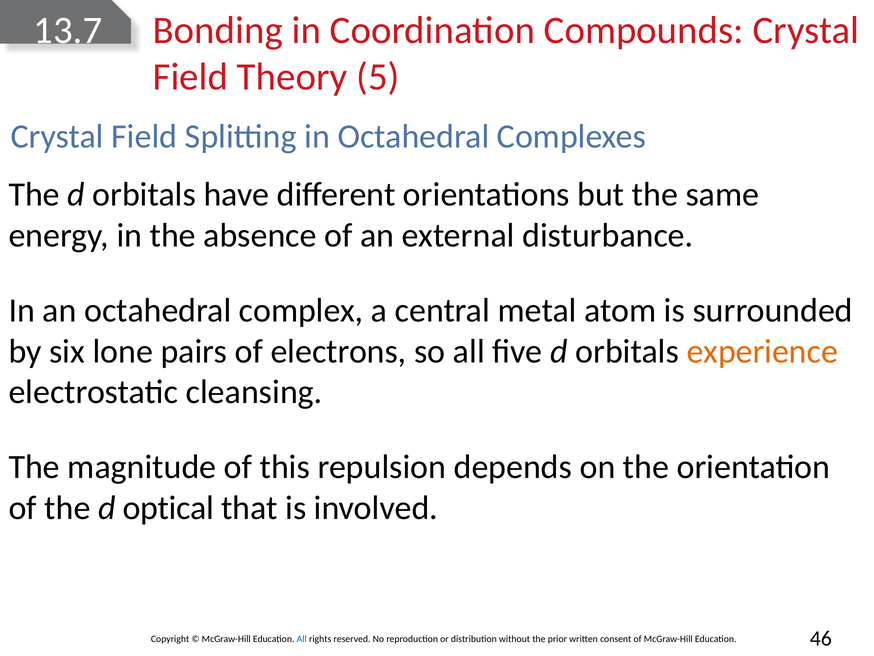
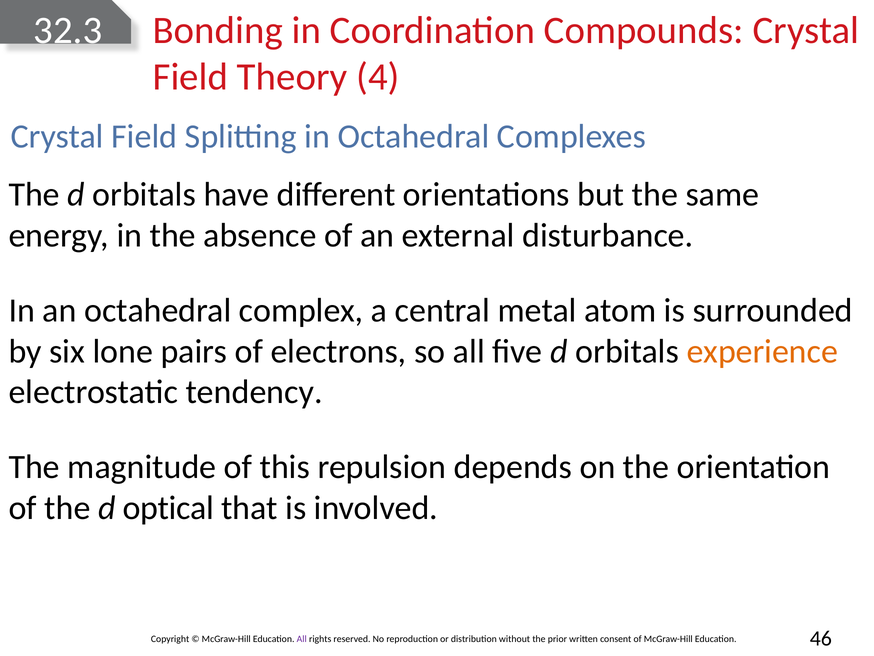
13.7: 13.7 -> 32.3
5: 5 -> 4
cleansing: cleansing -> tendency
All at (302, 638) colour: blue -> purple
